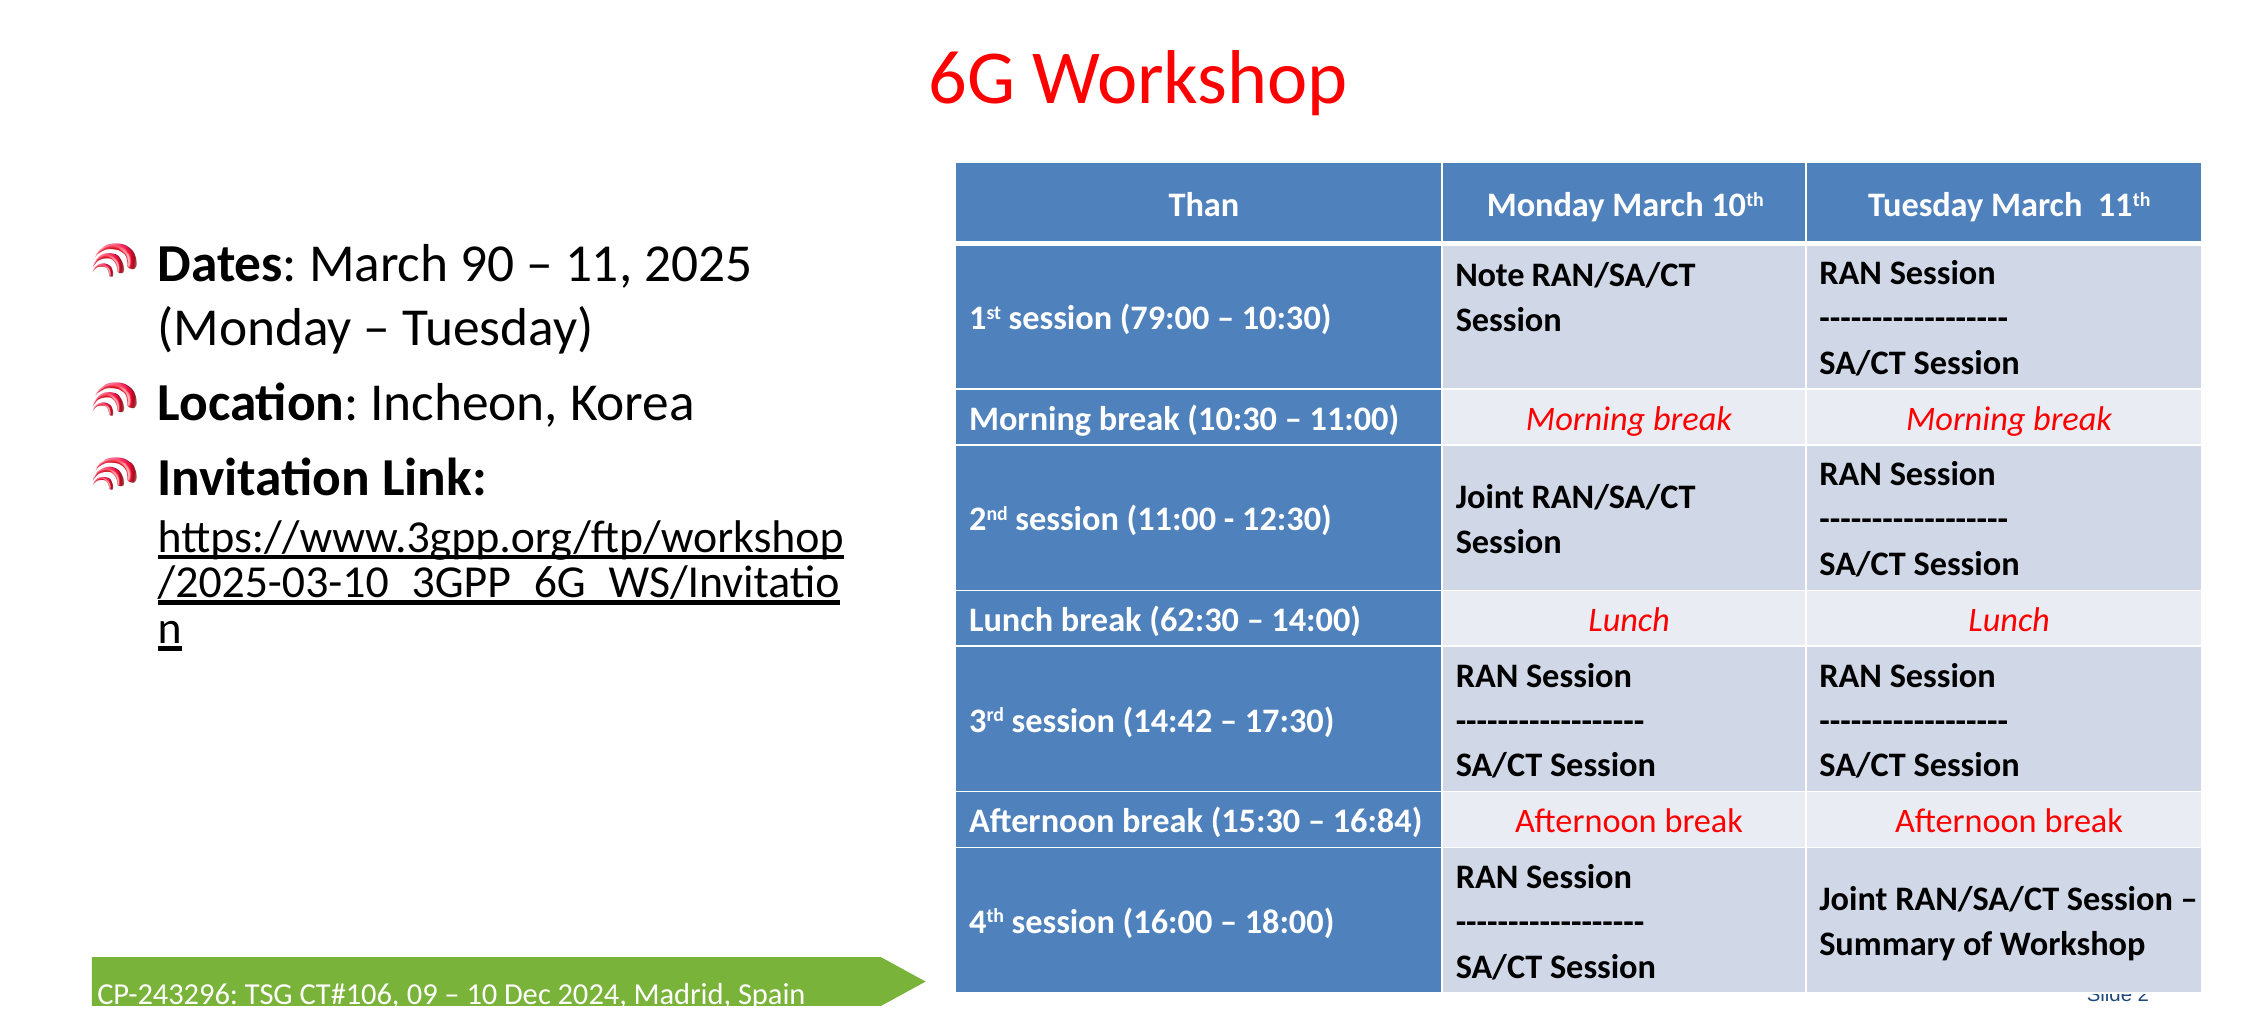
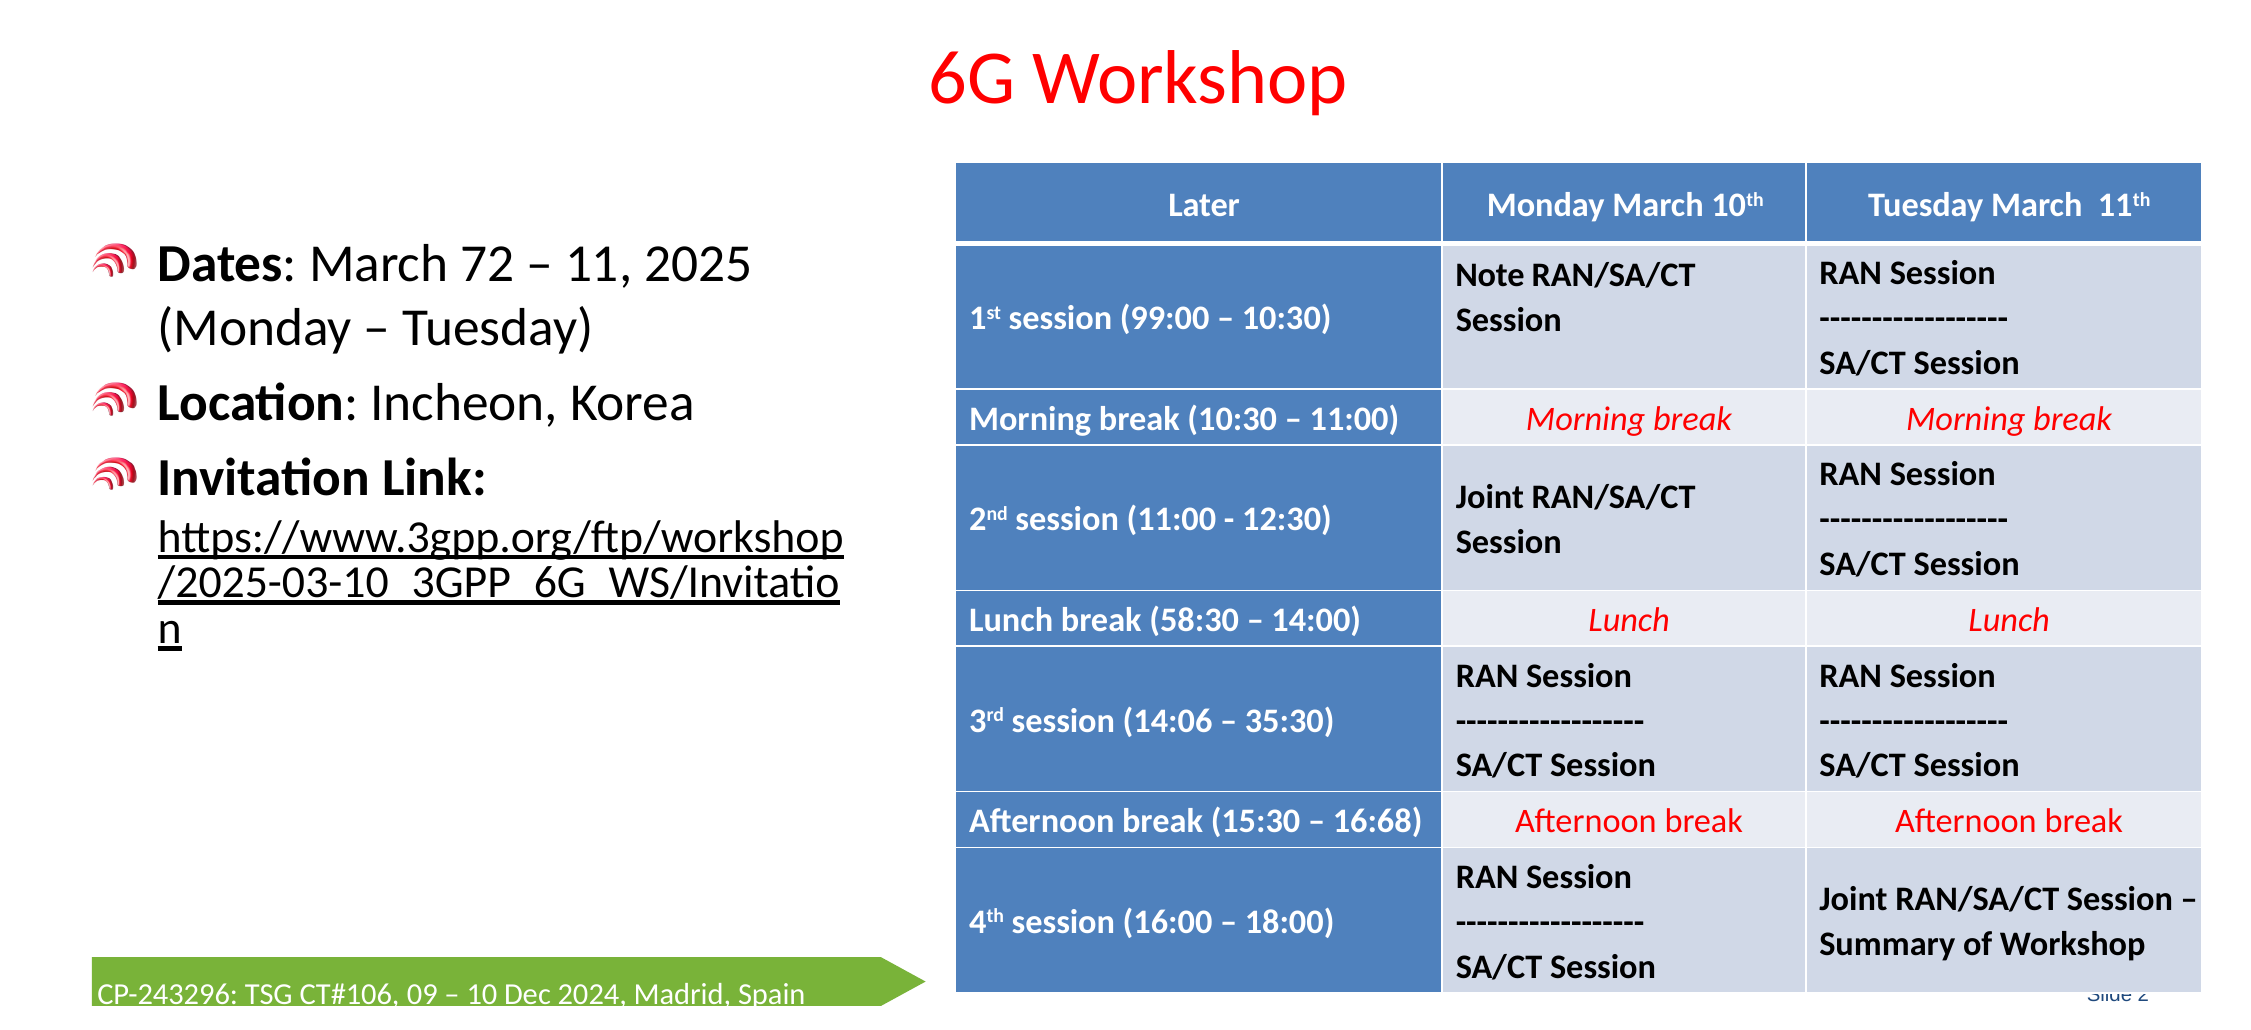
Than: Than -> Later
90: 90 -> 72
79:00: 79:00 -> 99:00
62:30: 62:30 -> 58:30
14:42: 14:42 -> 14:06
17:30: 17:30 -> 35:30
16:84: 16:84 -> 16:68
